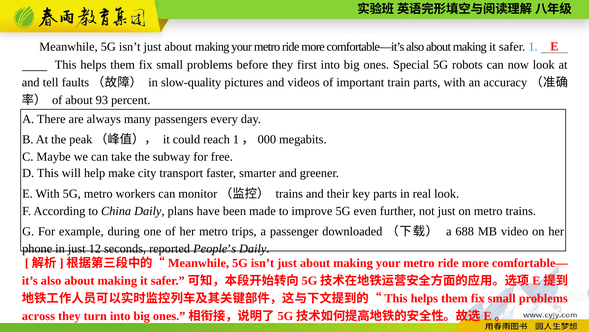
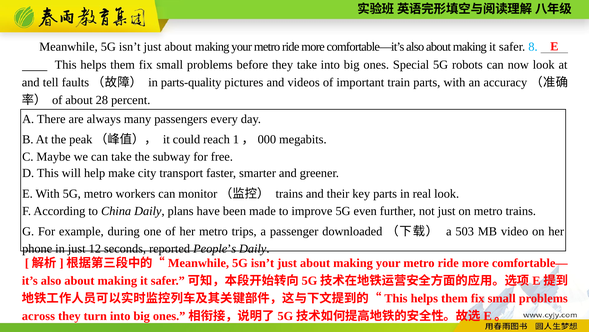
1: 1 -> 8
they first: first -> take
slow-quality: slow-quality -> parts-quality
93: 93 -> 28
688: 688 -> 503
